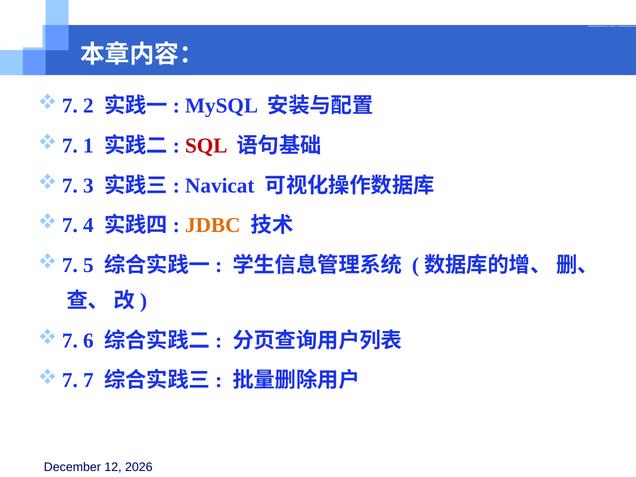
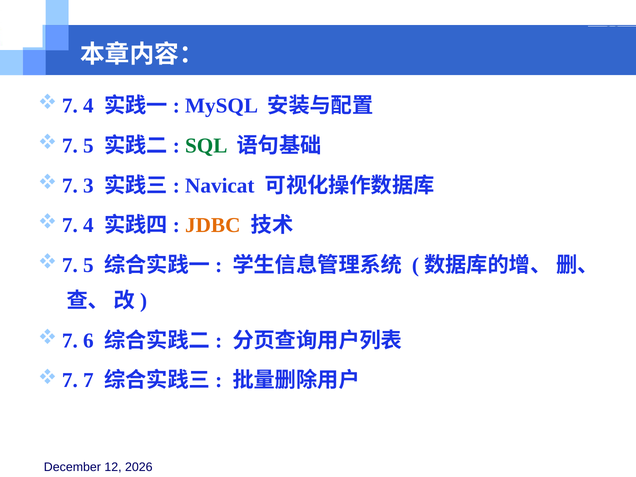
2 at (88, 106): 2 -> 4
1 at (88, 146): 1 -> 5
SQL colour: red -> green
